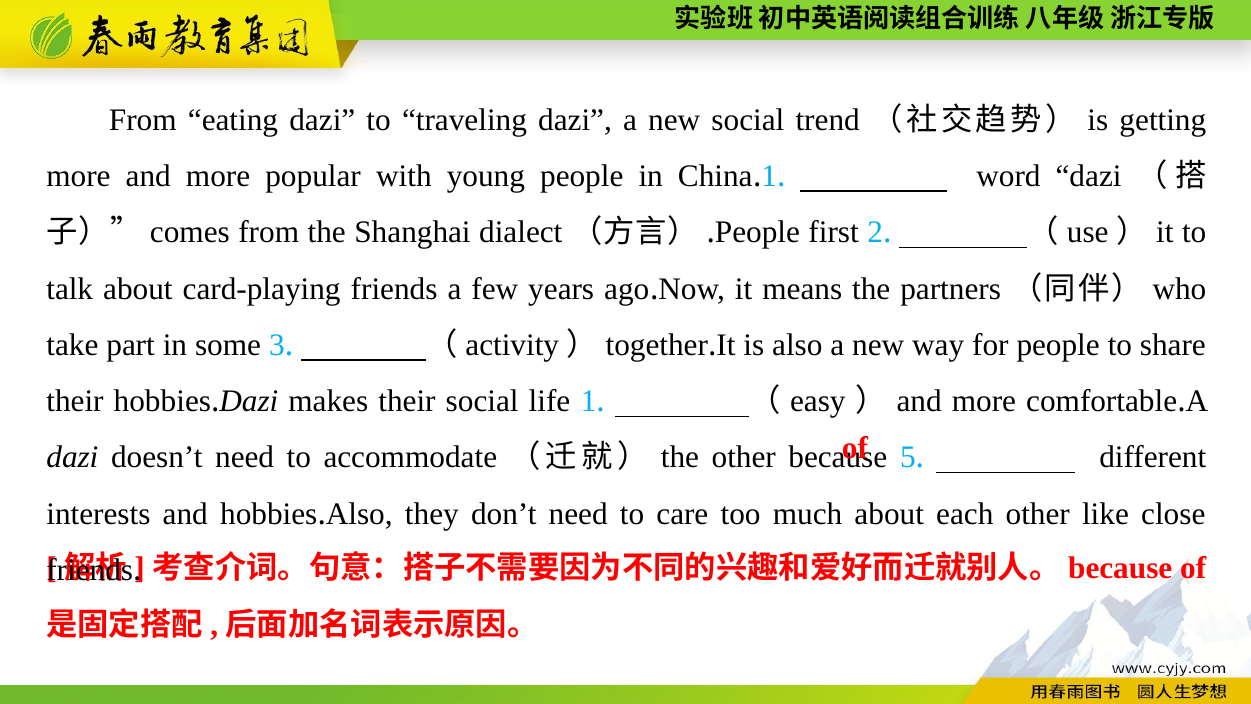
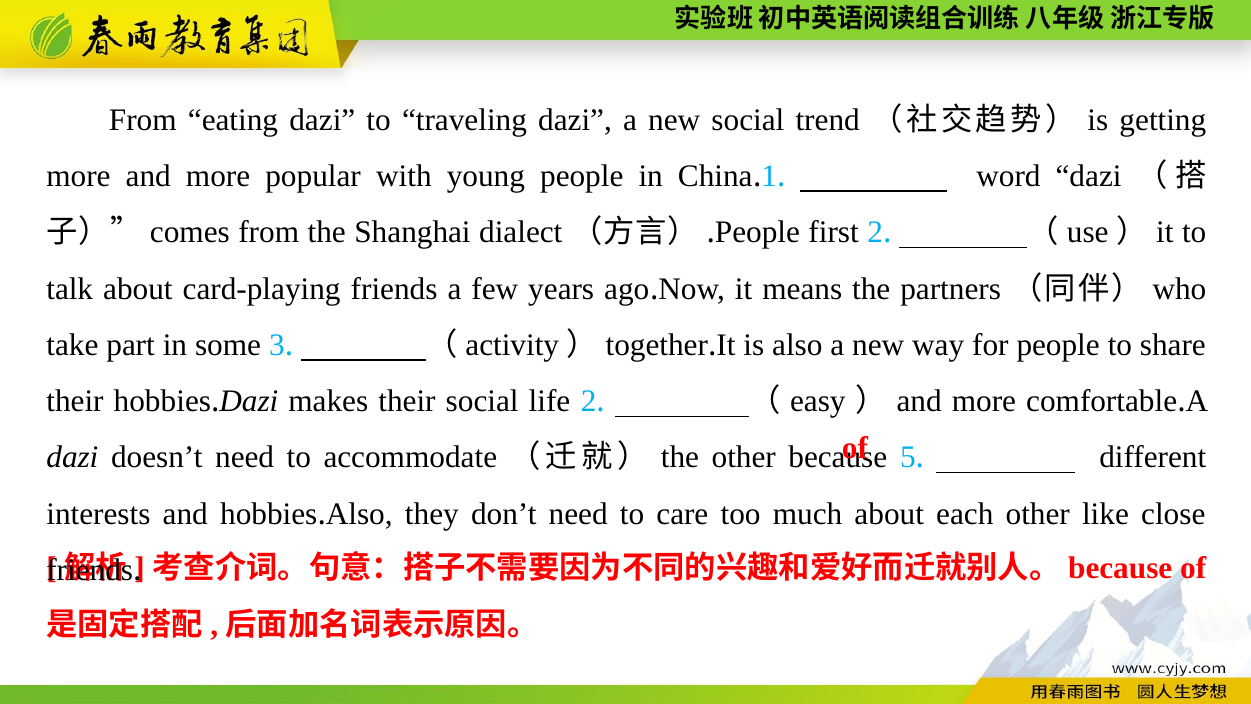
life 1: 1 -> 2
